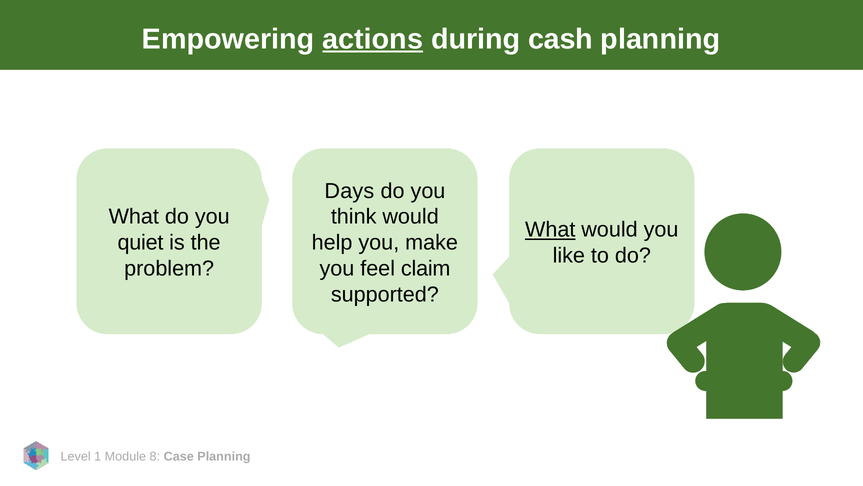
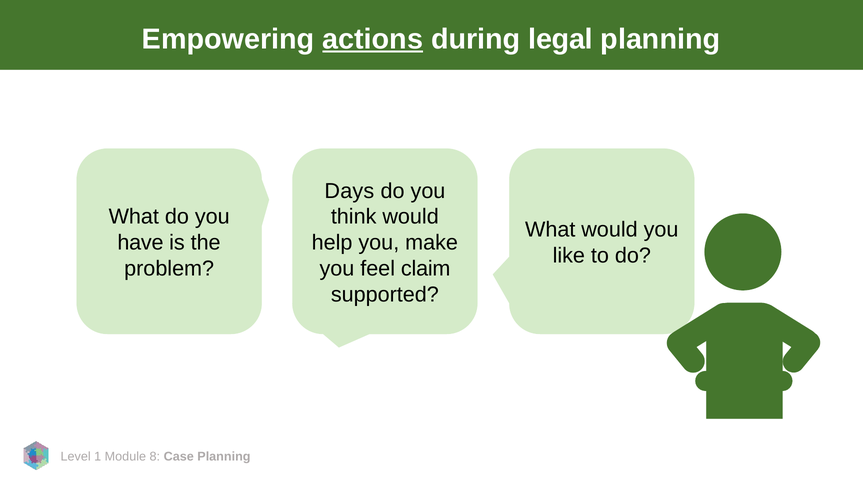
cash: cash -> legal
What at (550, 230) underline: present -> none
quiet: quiet -> have
